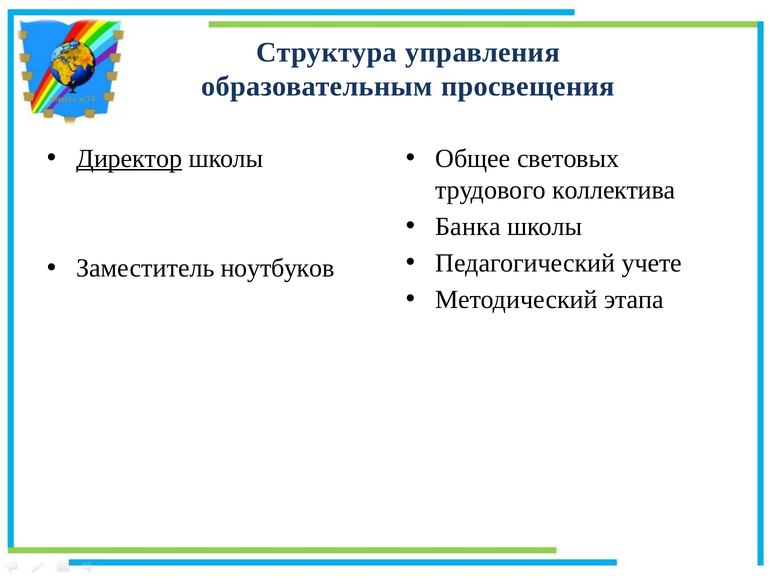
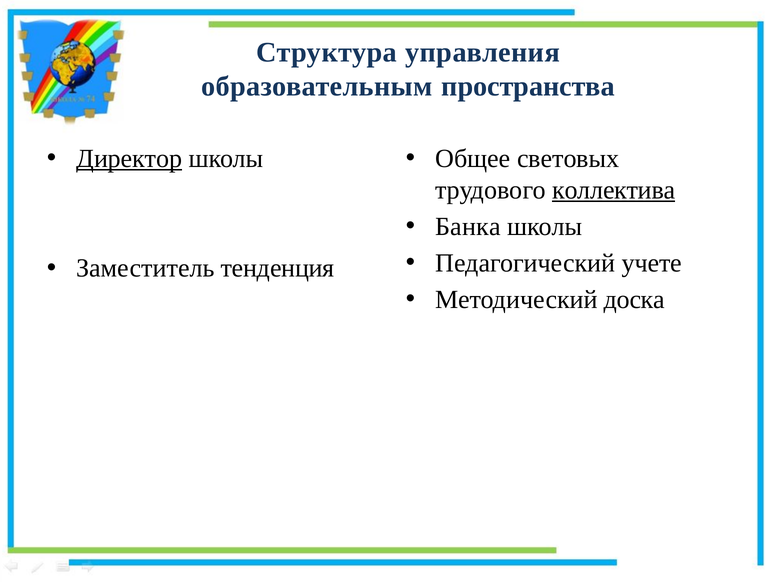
просвещения: просвещения -> пространства
коллектива underline: none -> present
ноутбуков: ноутбуков -> тенденция
этапа: этапа -> доска
